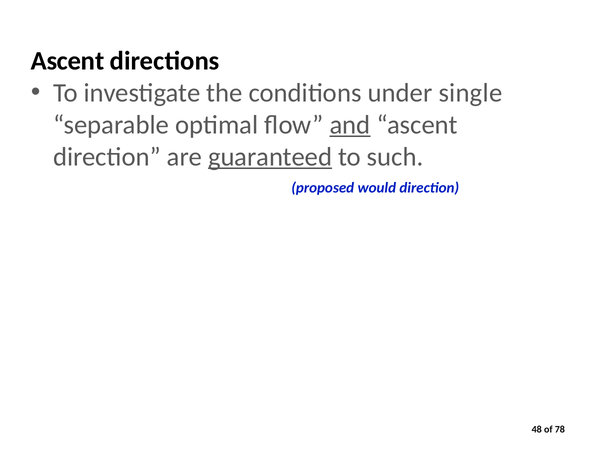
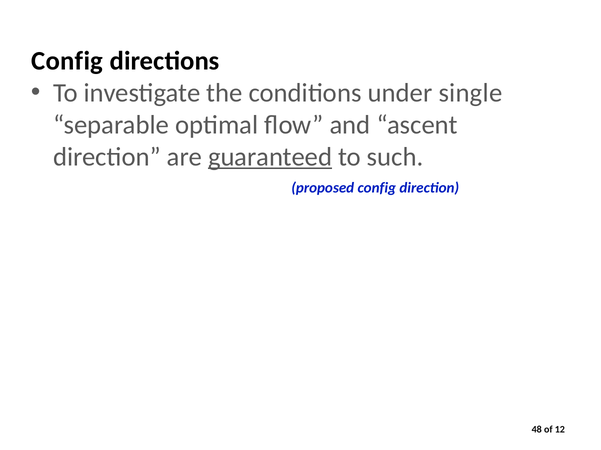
Ascent at (67, 61): Ascent -> Config
and underline: present -> none
proposed would: would -> config
78: 78 -> 12
